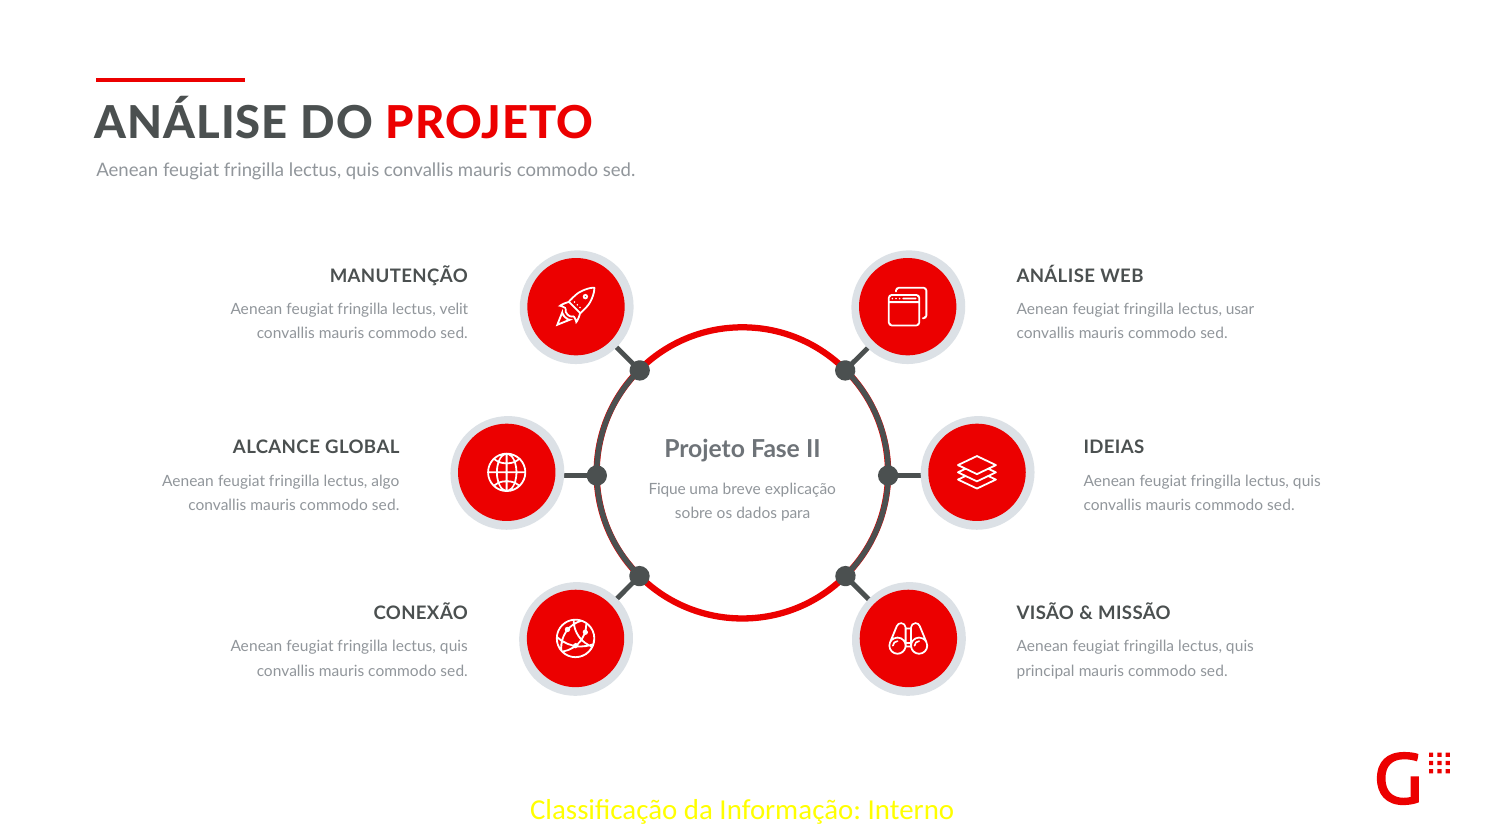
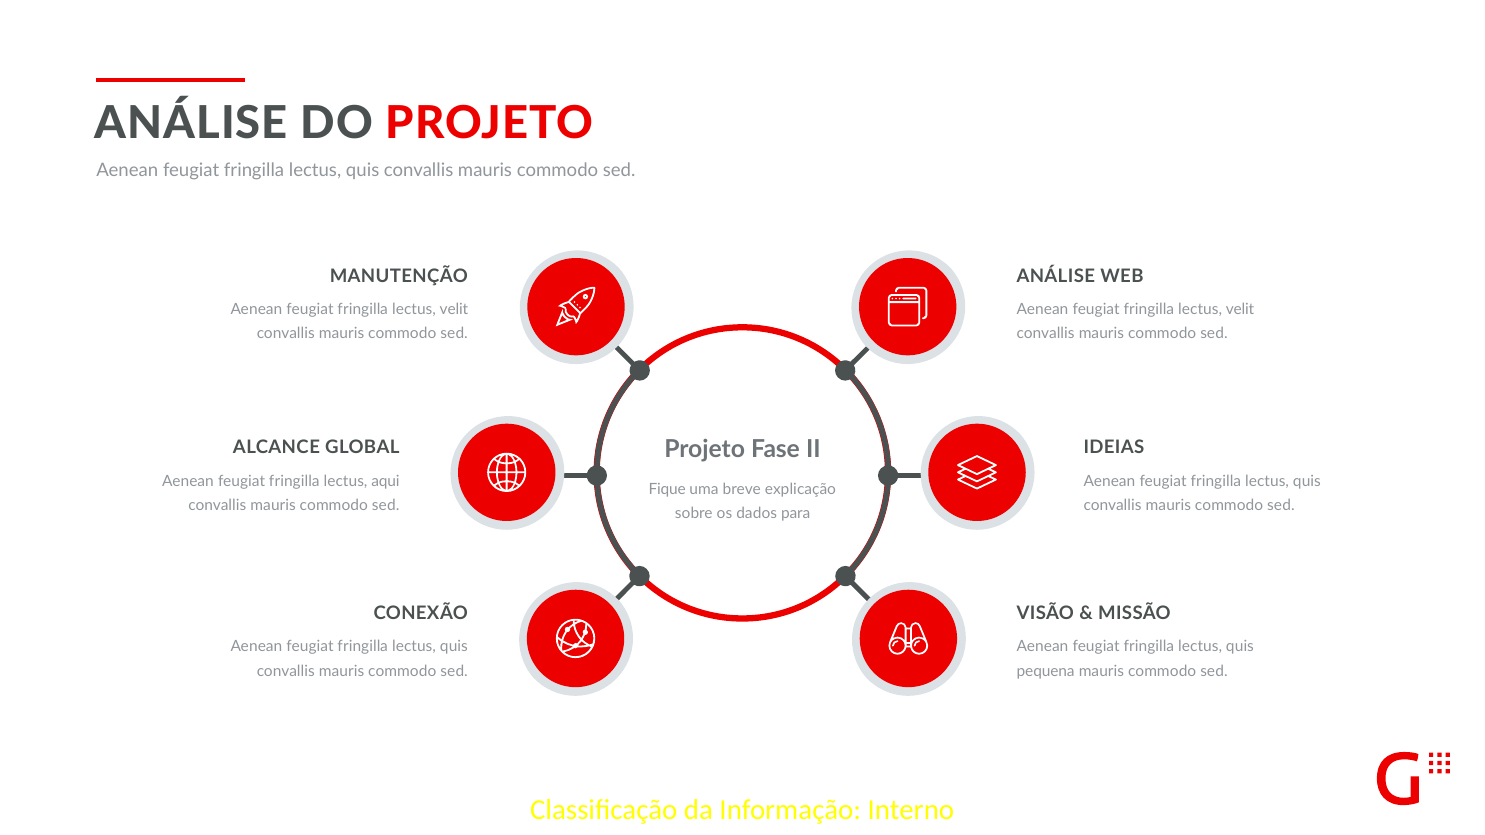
usar at (1240, 310): usar -> velit
algo: algo -> aqui
principal: principal -> pequena
